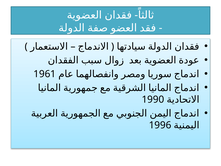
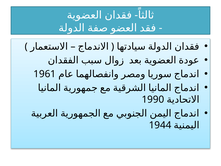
1996: 1996 -> 1944
